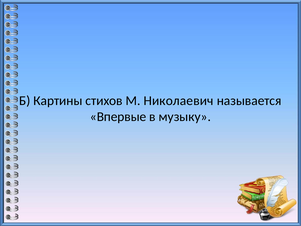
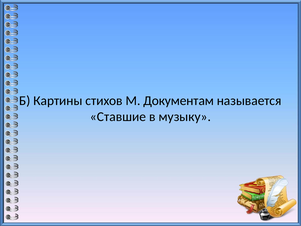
Николаевич: Николаевич -> Документам
Впервые: Впервые -> Ставшие
